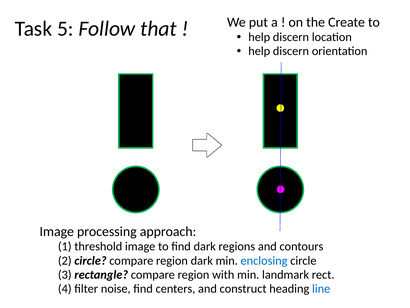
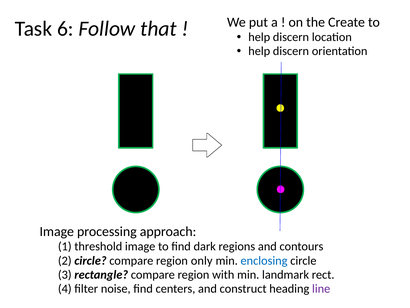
5: 5 -> 6
region dark: dark -> only
line colour: blue -> purple
